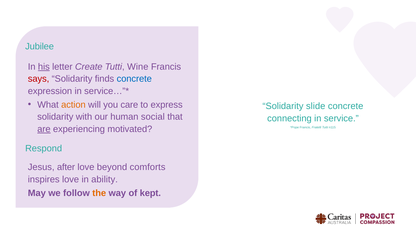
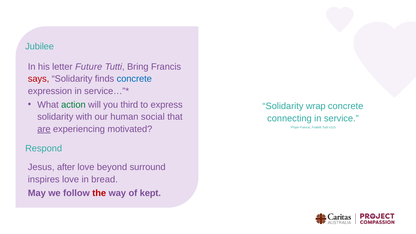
his underline: present -> none
Create: Create -> Future
Wine: Wine -> Bring
action colour: orange -> green
care: care -> third
slide: slide -> wrap
comforts: comforts -> surround
ability: ability -> bread
the colour: orange -> red
